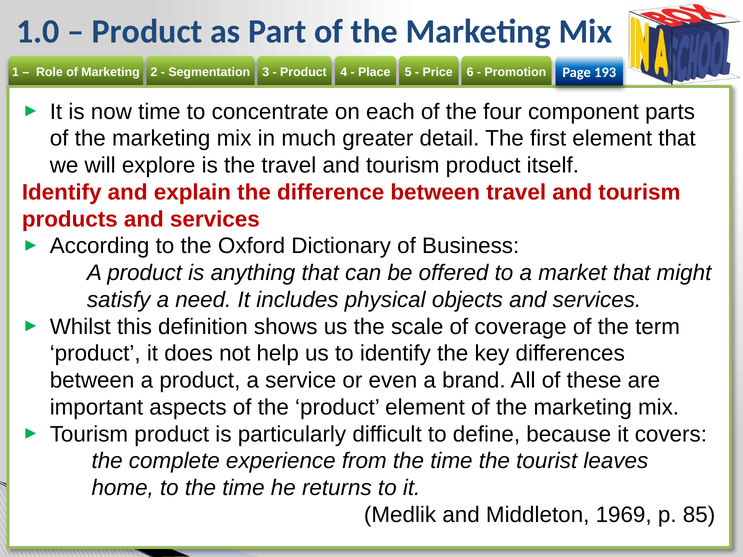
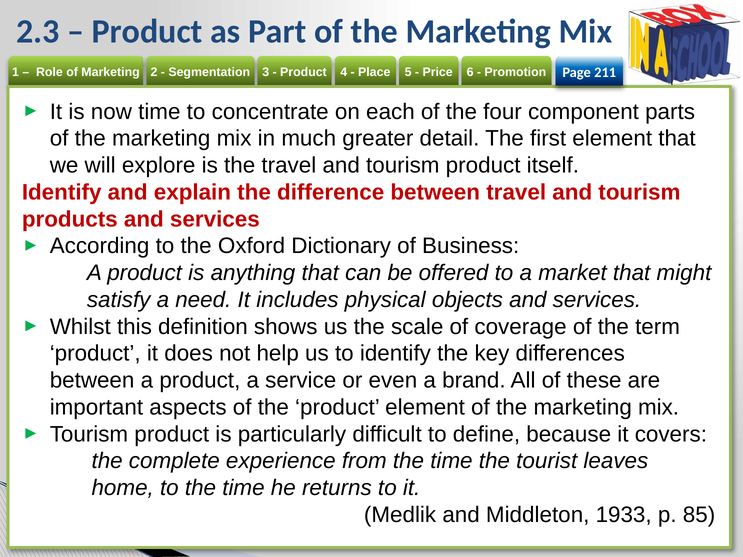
1.0: 1.0 -> 2.3
193: 193 -> 211
1969: 1969 -> 1933
